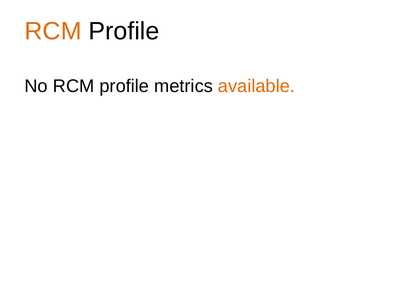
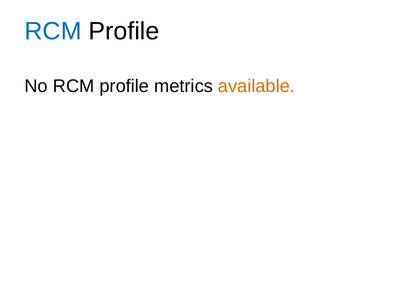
RCM at (53, 31) colour: orange -> blue
